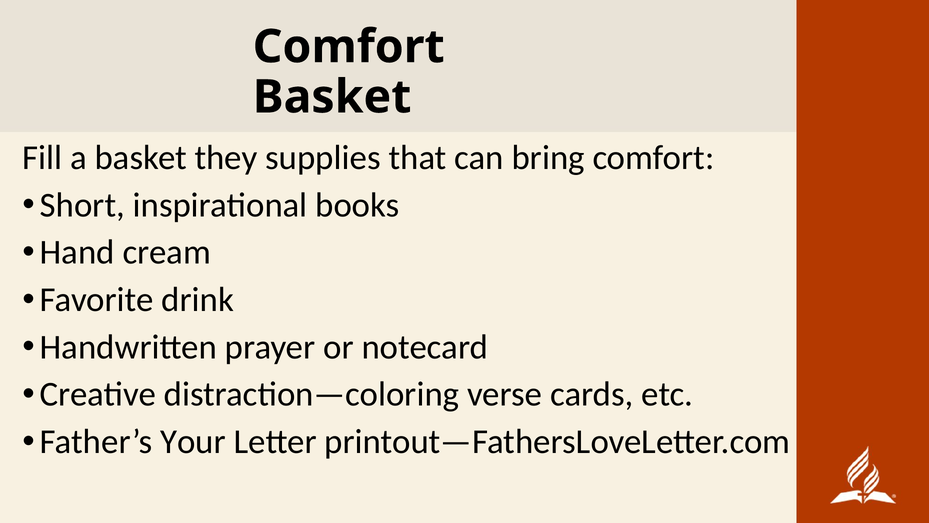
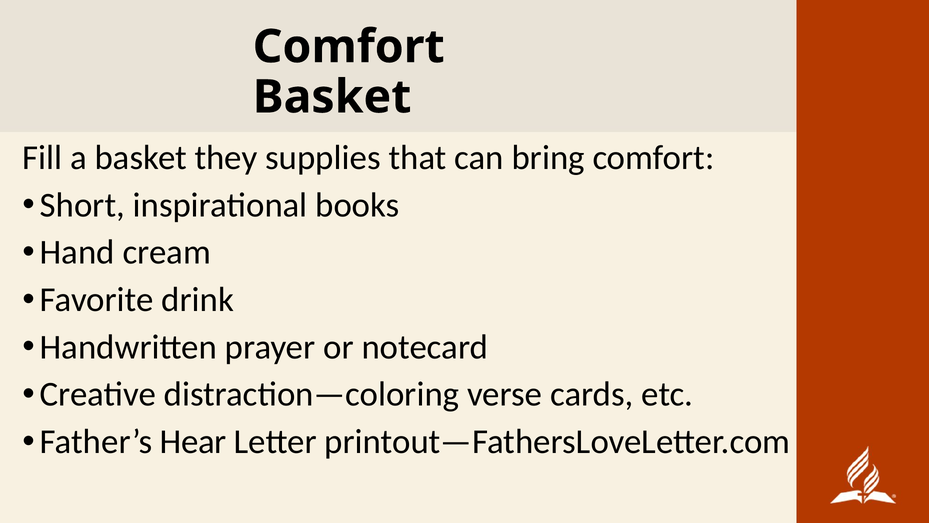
Your: Your -> Hear
